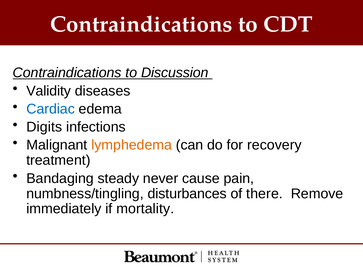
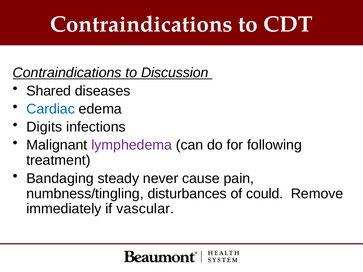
Validity: Validity -> Shared
lymphedema colour: orange -> purple
recovery: recovery -> following
there: there -> could
mortality: mortality -> vascular
